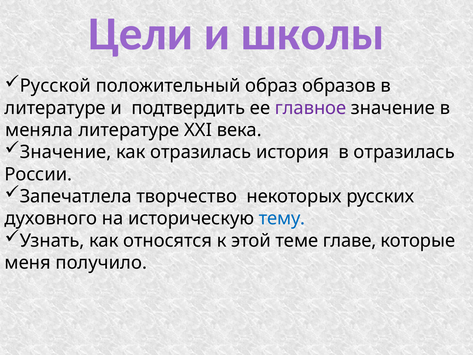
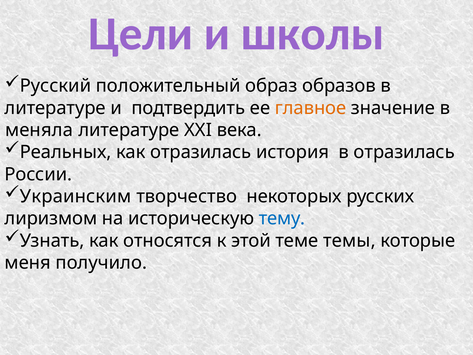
Русской: Русской -> Русский
главное colour: purple -> orange
Значение at (66, 152): Значение -> Реальных
Запечатлела: Запечатлела -> Украинским
духовного: духовного -> лиризмом
главе: главе -> темы
